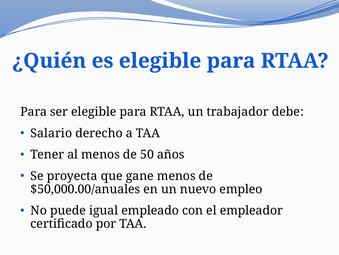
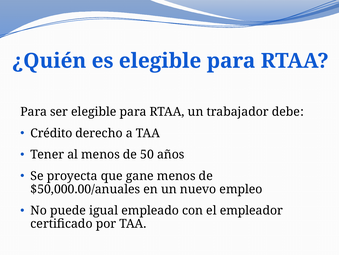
Salario: Salario -> Crédito
